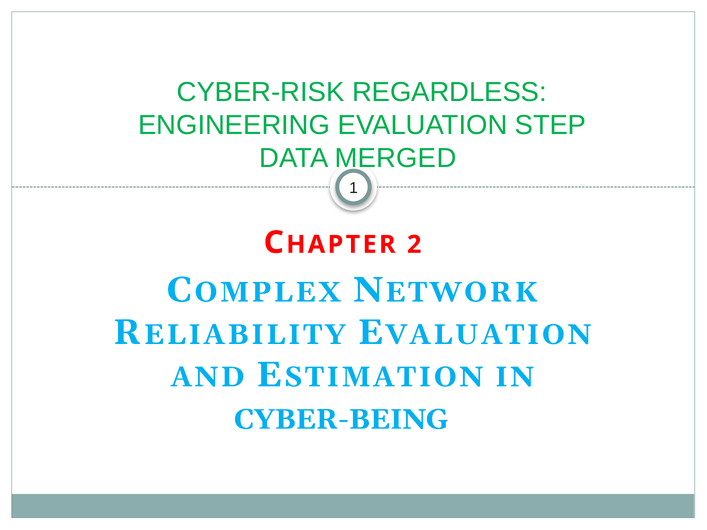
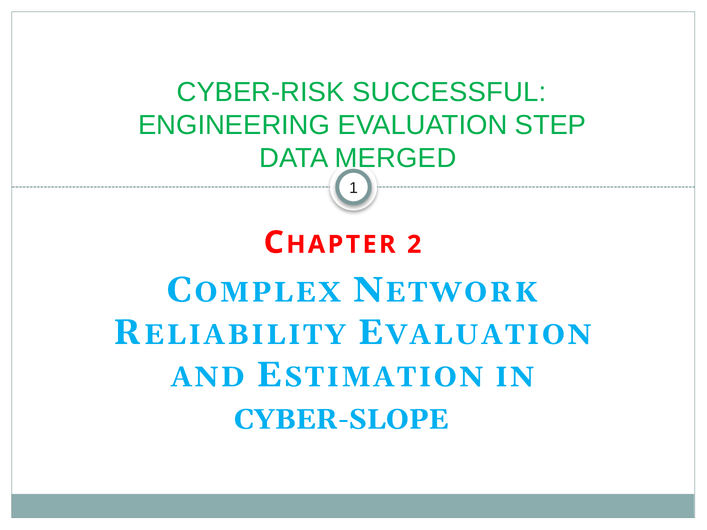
REGARDLESS: REGARDLESS -> SUCCESSFUL
CYBER-BEING: CYBER-BEING -> CYBER-SLOPE
